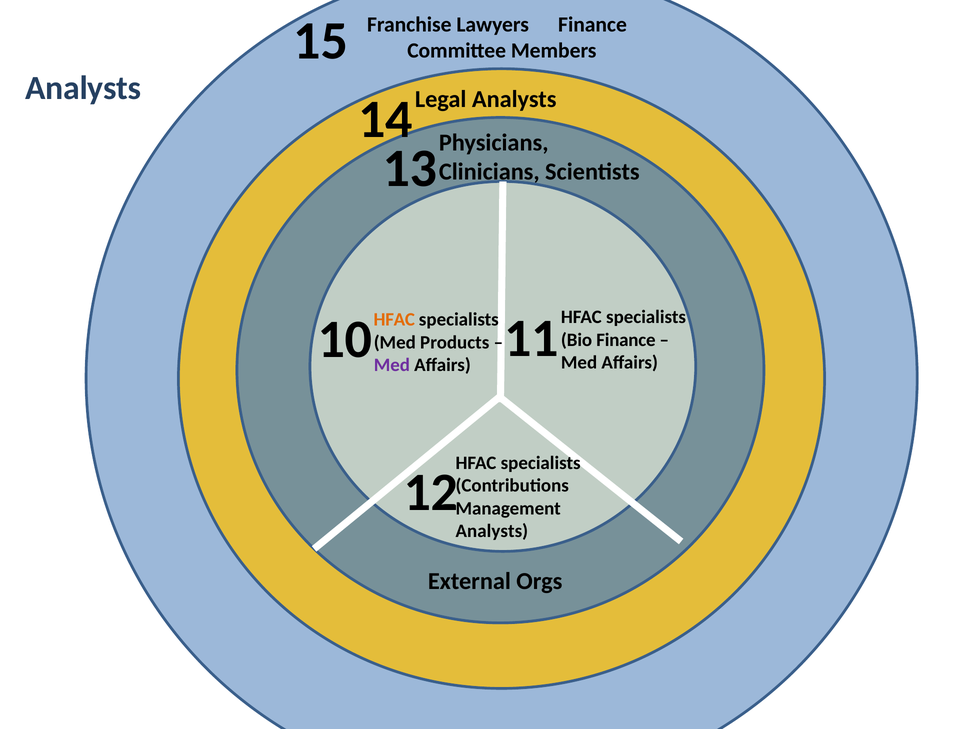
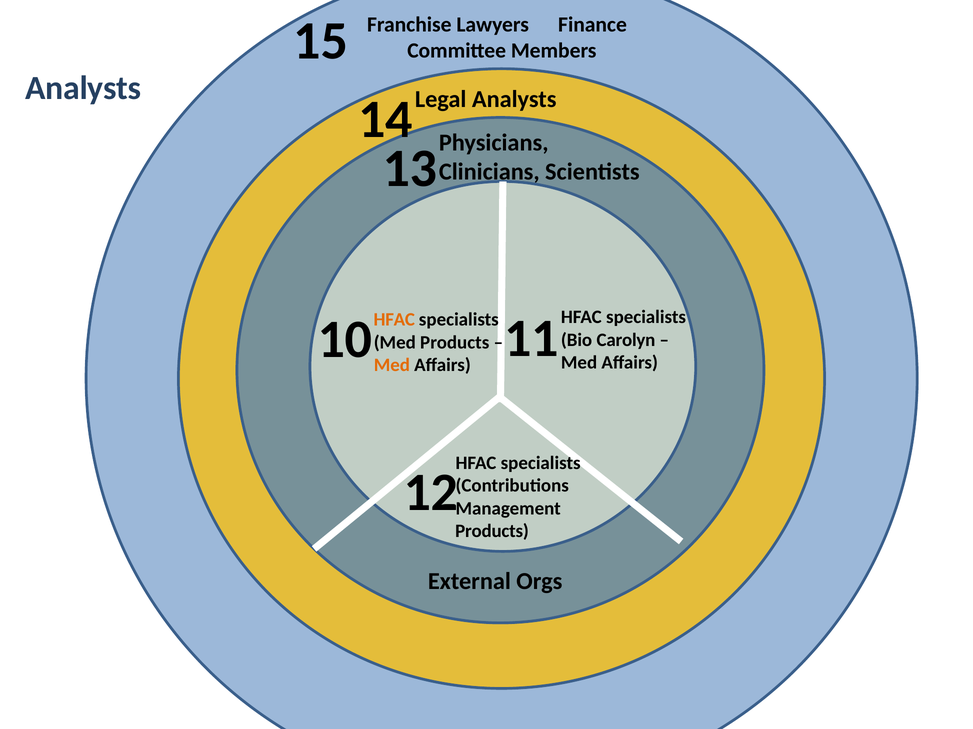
Bio Finance: Finance -> Carolyn
Med at (392, 365) colour: purple -> orange
Analysts at (492, 532): Analysts -> Products
